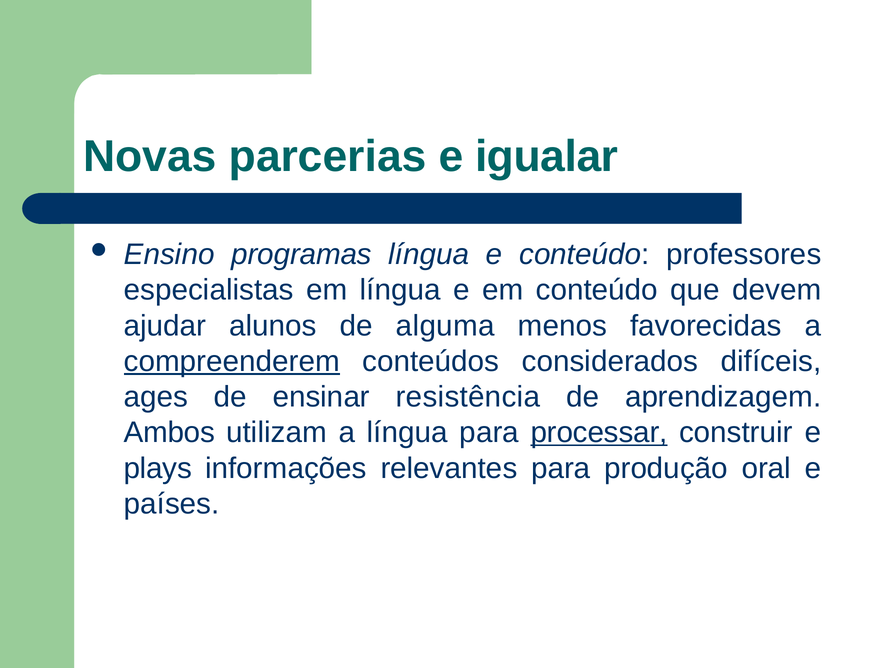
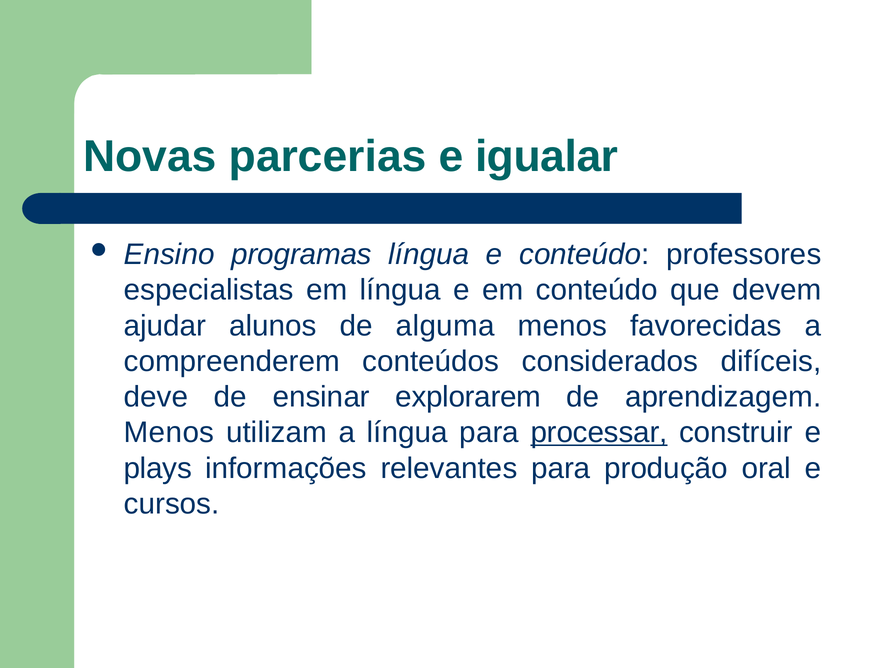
compreenderem underline: present -> none
ages: ages -> deve
resistência: resistência -> explorarem
Ambos at (169, 432): Ambos -> Menos
países: países -> cursos
